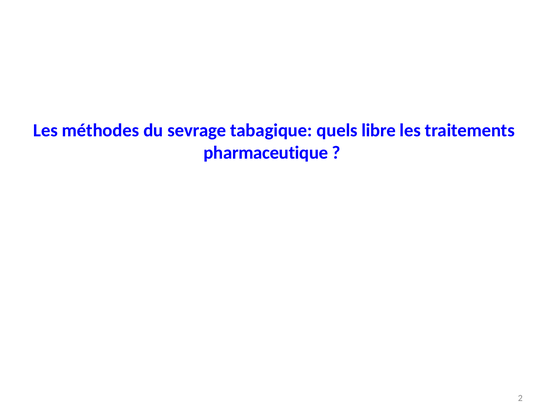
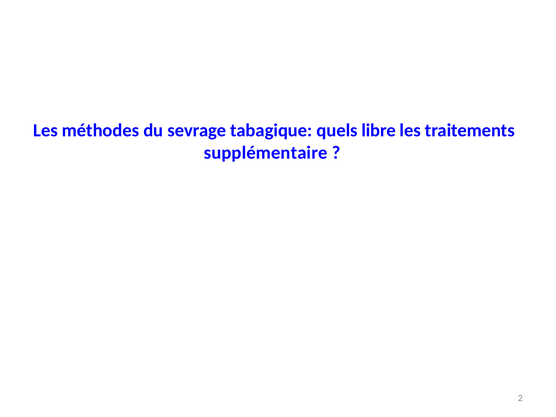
pharmaceutique: pharmaceutique -> supplémentaire
